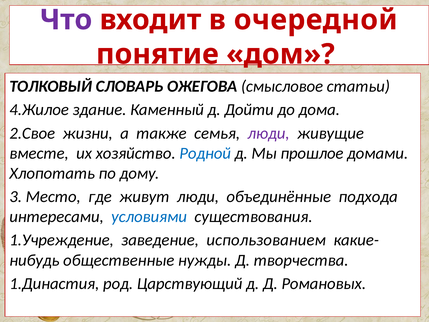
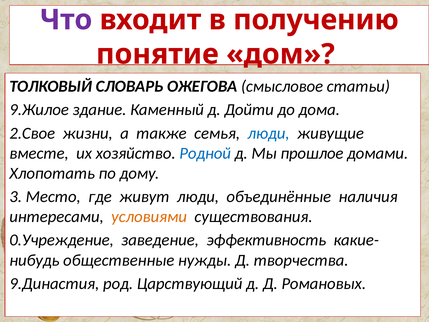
очередной: очередной -> получению
4.Жилое: 4.Жилое -> 9.Жилое
люди at (269, 133) colour: purple -> blue
подхода: подхода -> наличия
условиями colour: blue -> orange
1.Учреждение: 1.Учреждение -> 0.Учреждение
использованием: использованием -> эффективность
1.Династия: 1.Династия -> 9.Династия
